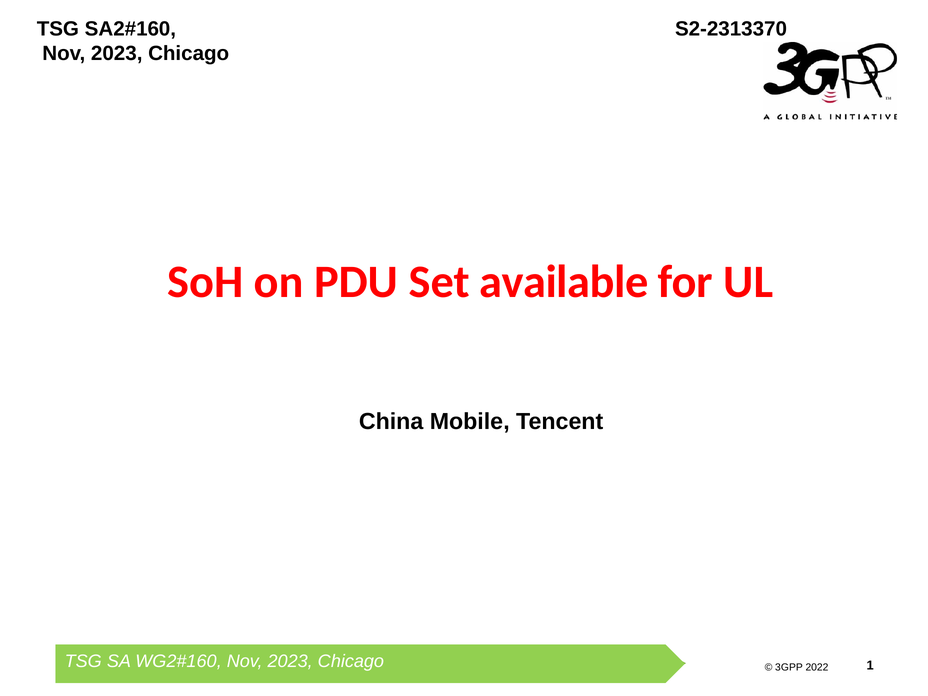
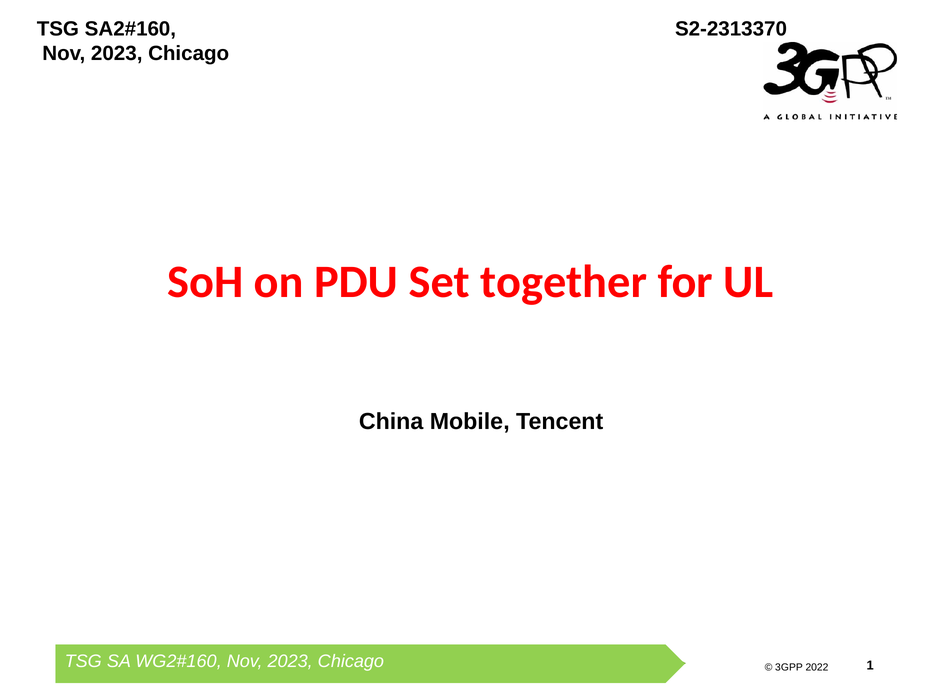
available: available -> together
